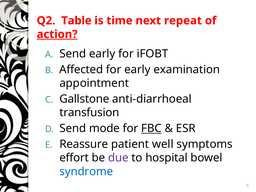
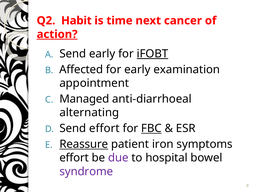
Table: Table -> Habit
repeat: repeat -> cancer
iFOBT underline: none -> present
Gallstone: Gallstone -> Managed
transfusion: transfusion -> alternating
Send mode: mode -> effort
Reassure underline: none -> present
well: well -> iron
syndrome colour: blue -> purple
